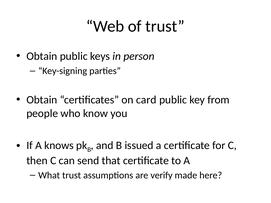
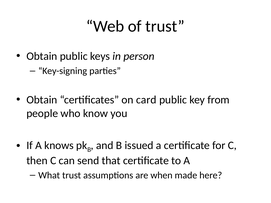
verify: verify -> when
